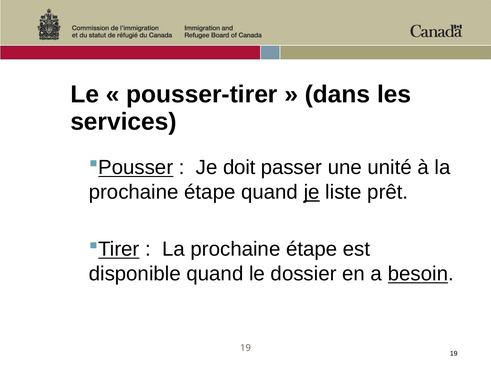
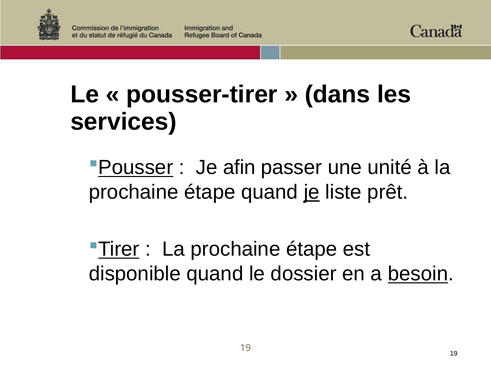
doit: doit -> afin
